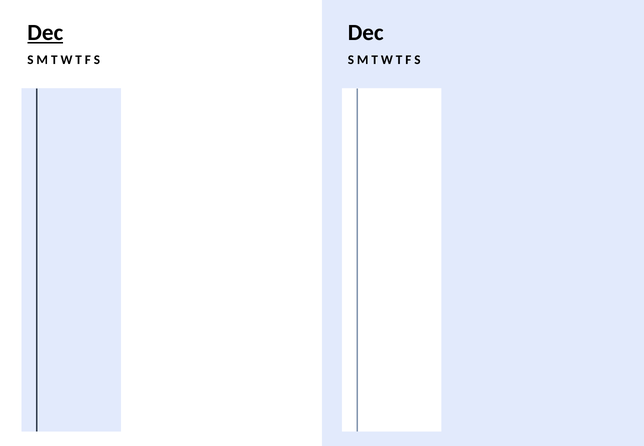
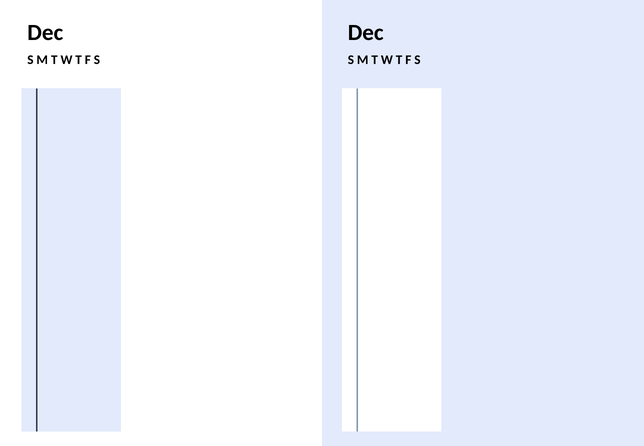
Dec at (45, 33) underline: present -> none
